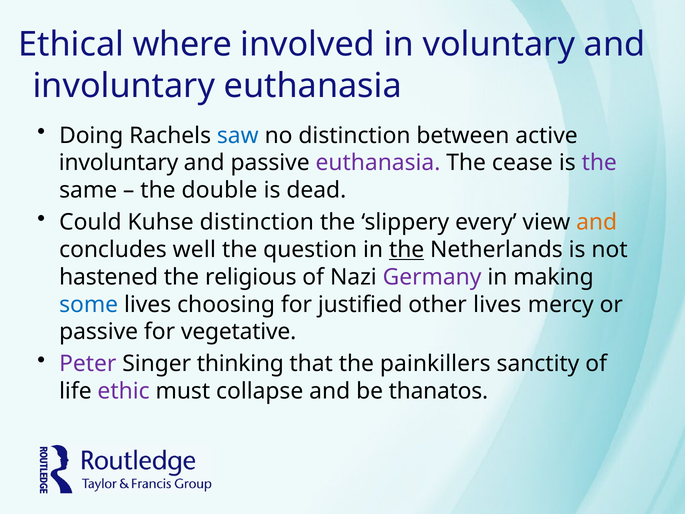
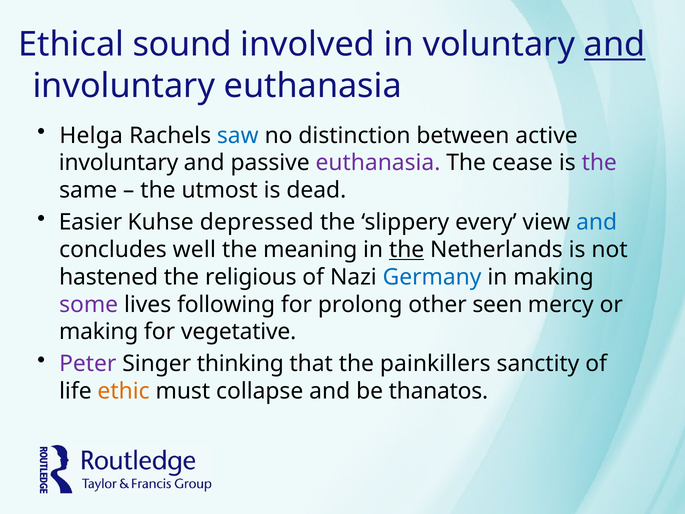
where: where -> sound
and at (615, 45) underline: none -> present
Doing: Doing -> Helga
double: double -> utmost
Could: Could -> Easier
Kuhse distinction: distinction -> depressed
and at (597, 222) colour: orange -> blue
question: question -> meaning
Germany colour: purple -> blue
some colour: blue -> purple
choosing: choosing -> following
justified: justified -> prolong
other lives: lives -> seen
passive at (99, 332): passive -> making
ethic colour: purple -> orange
